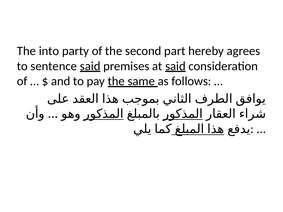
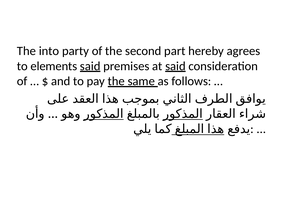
sentence: sentence -> elements
